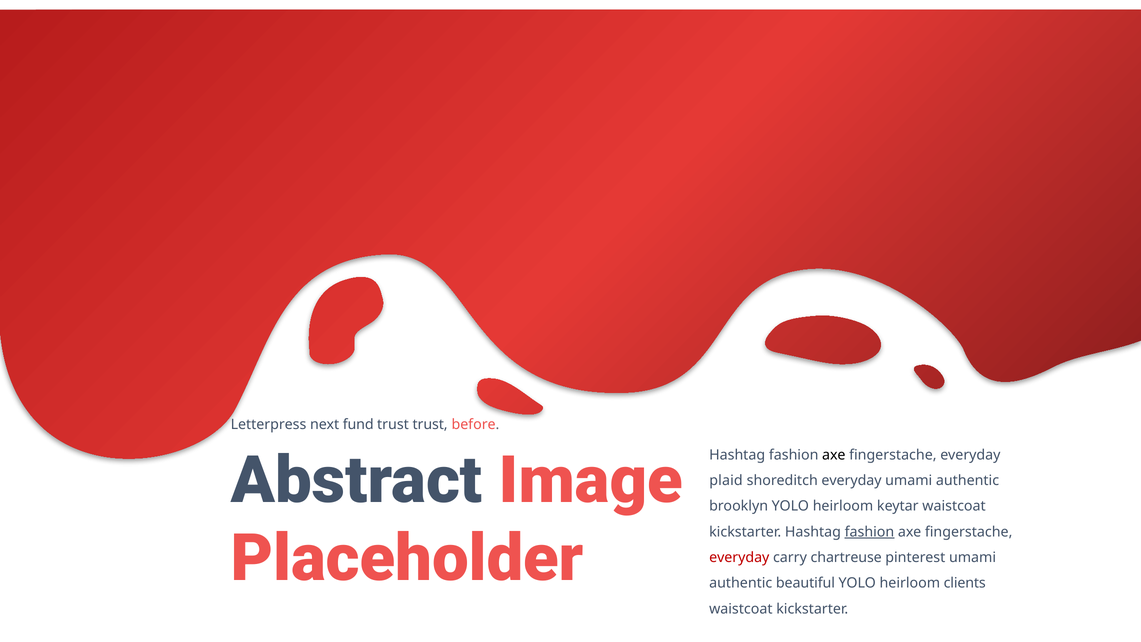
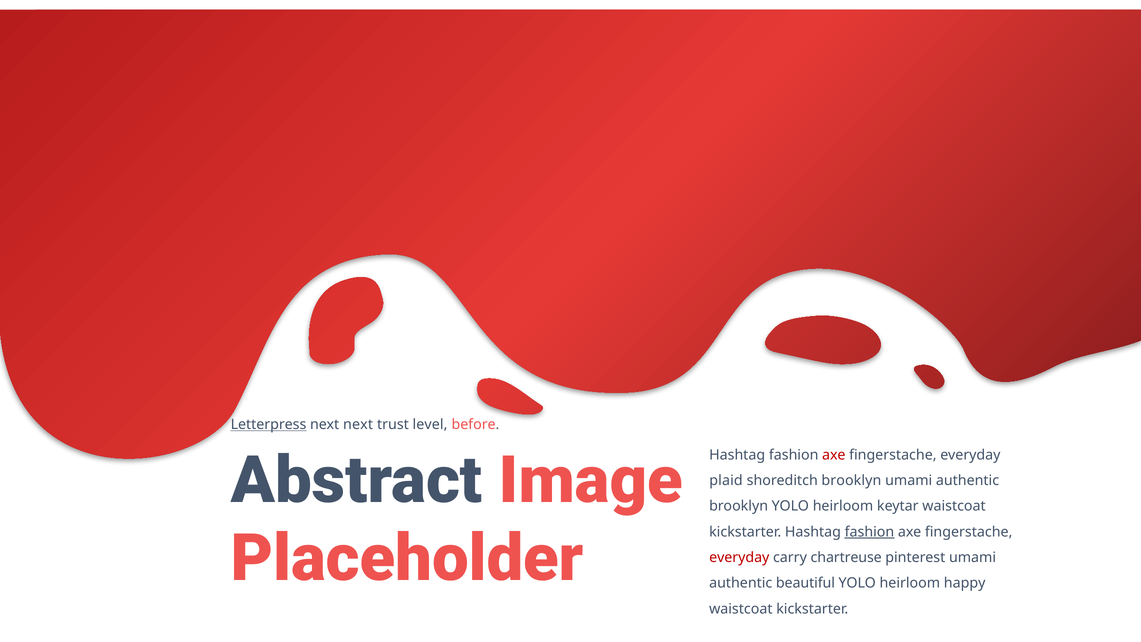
Letterpress underline: none -> present
next fund: fund -> next
trust trust: trust -> level
axe at (834, 455) colour: black -> red
shoreditch everyday: everyday -> brooklyn
clients: clients -> happy
